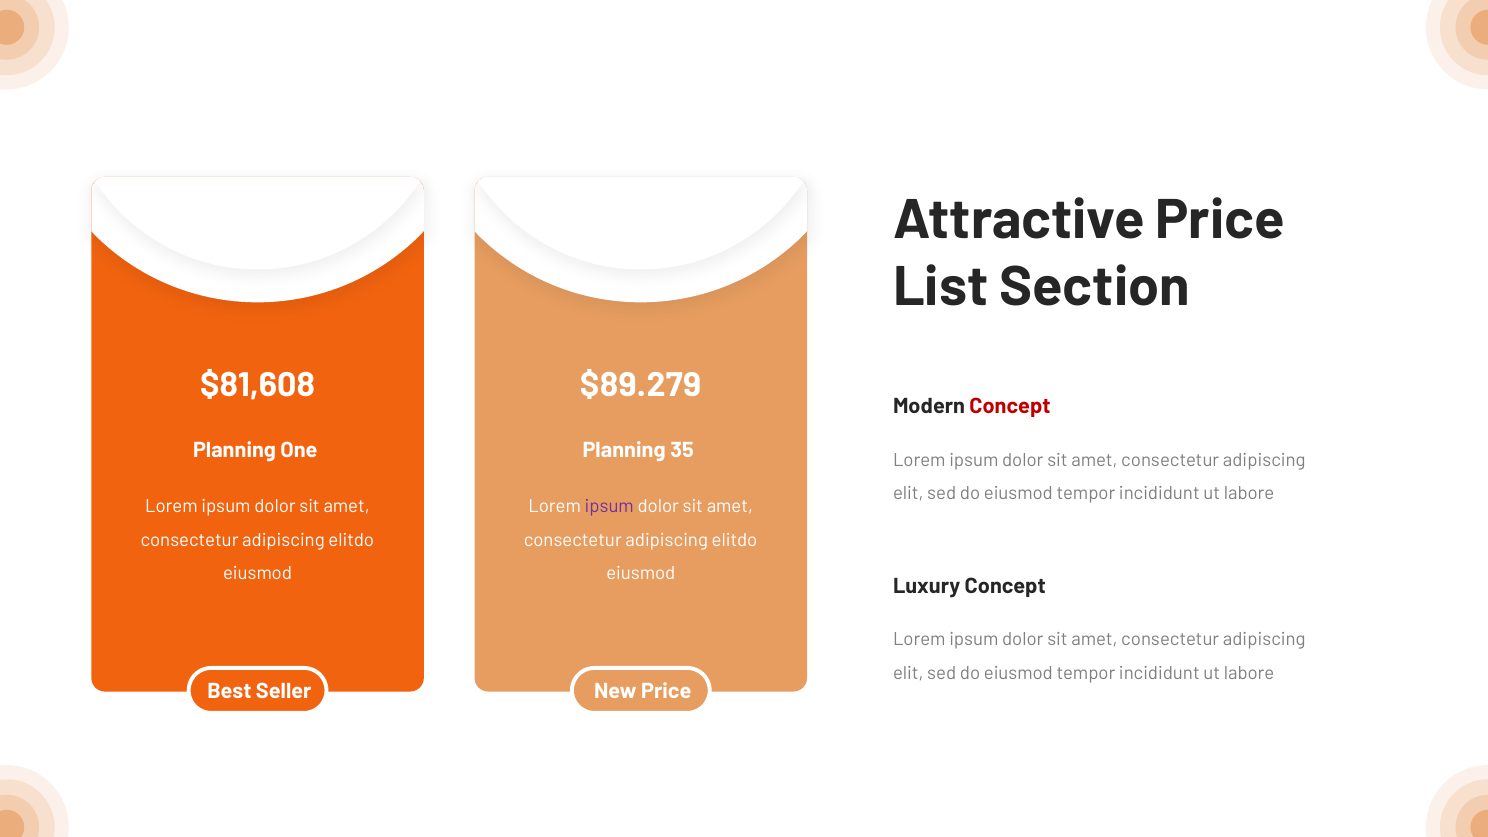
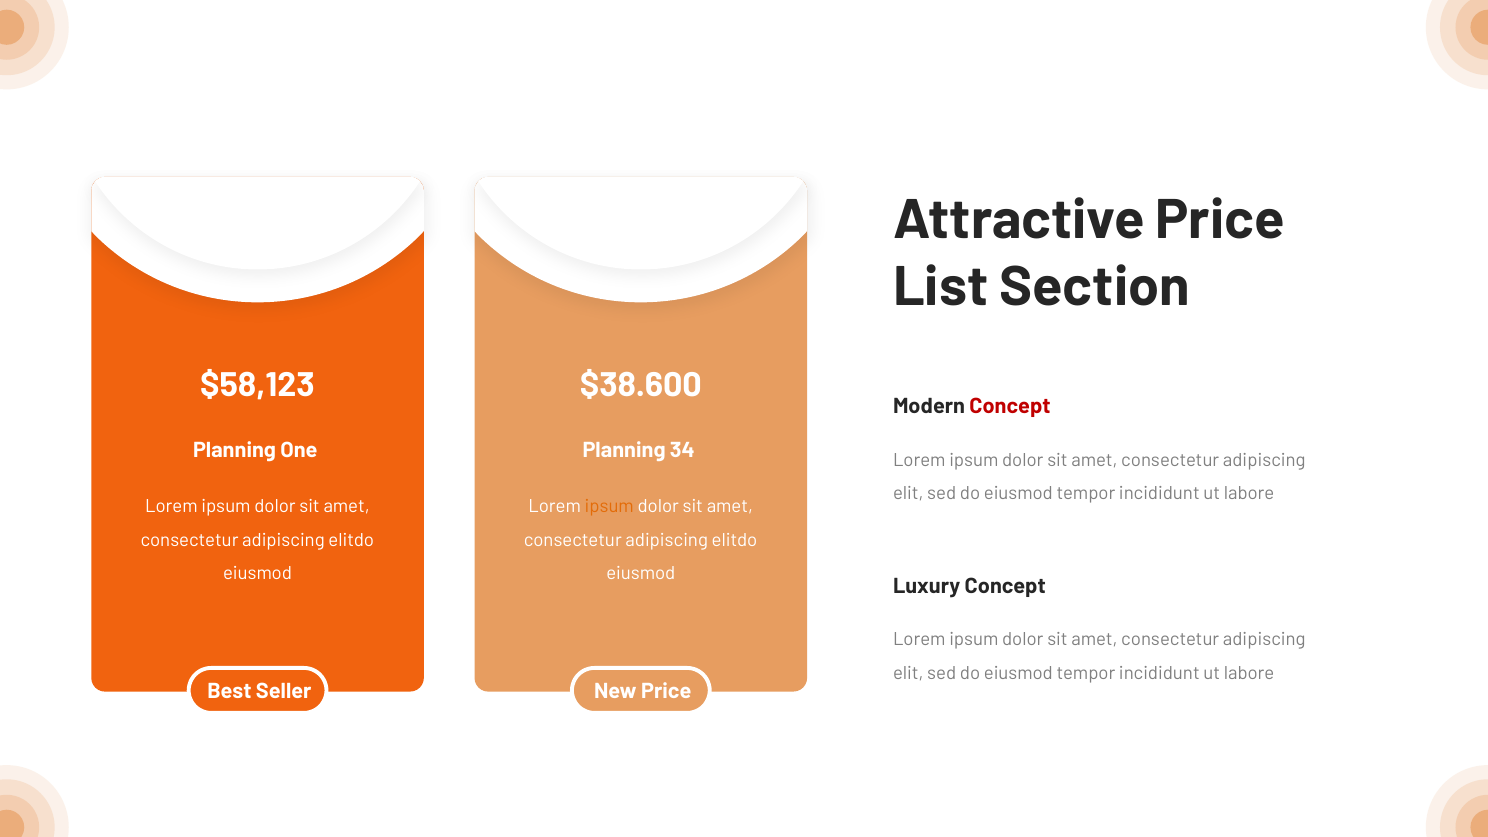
$81,608: $81,608 -> $58,123
$89.279: $89.279 -> $38.600
35: 35 -> 34
ipsum at (609, 506) colour: purple -> orange
